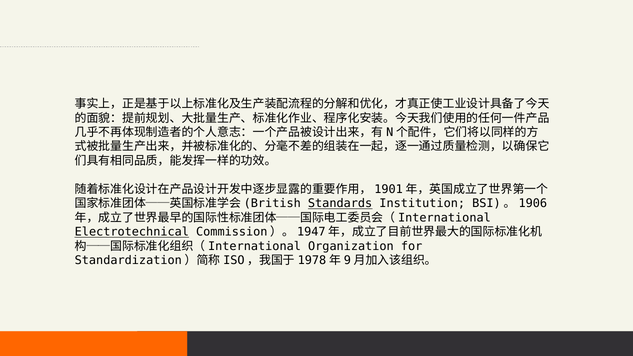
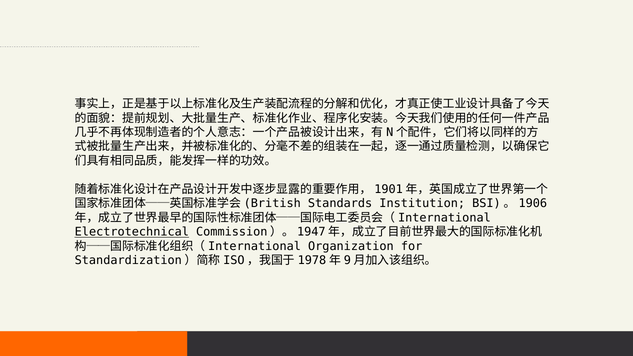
Standards underline: present -> none
